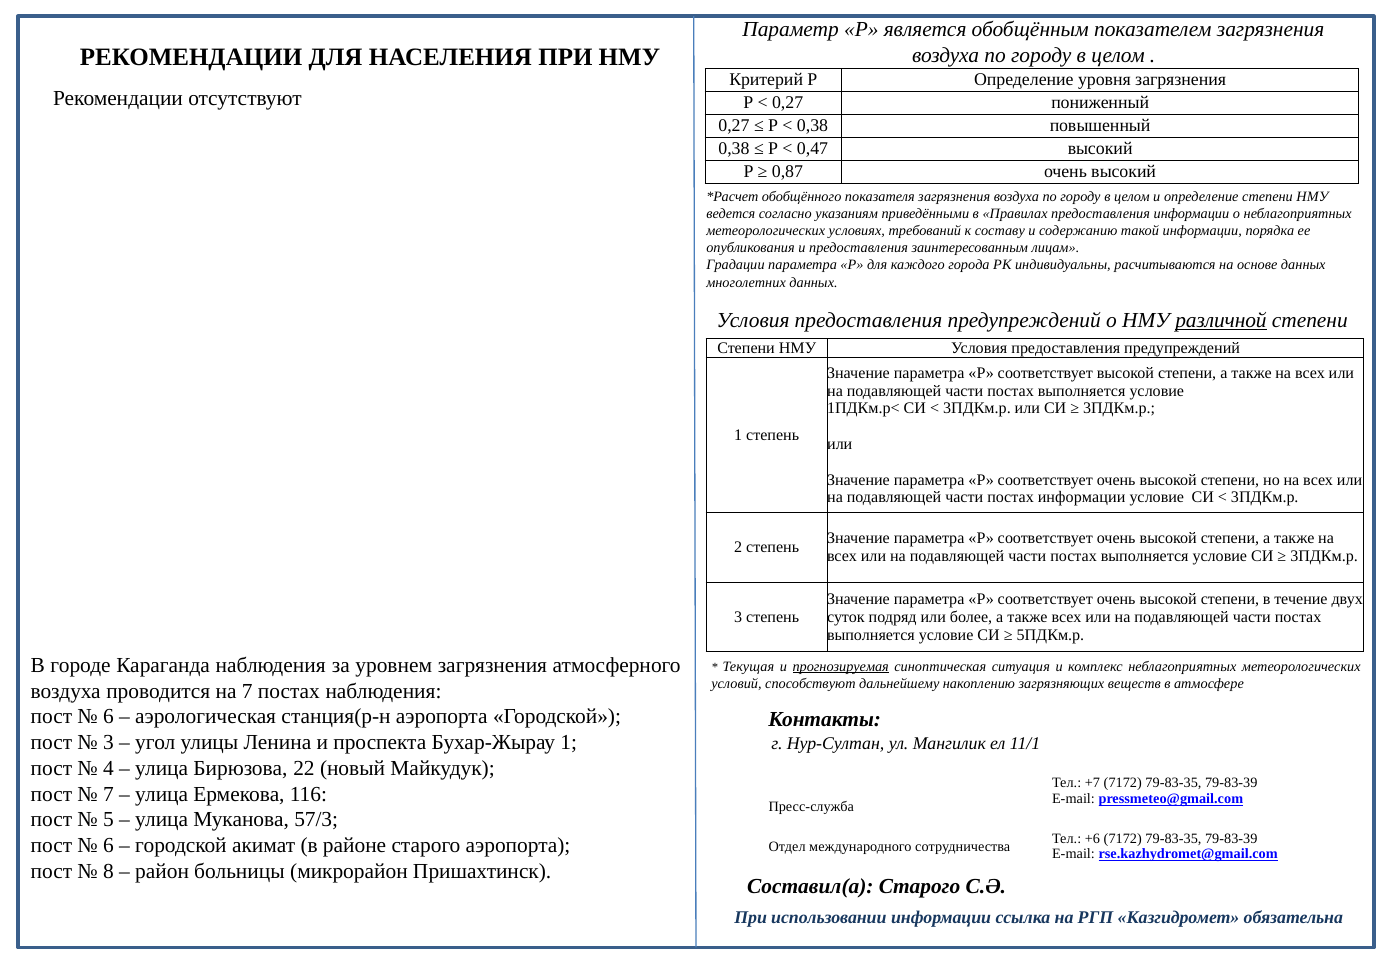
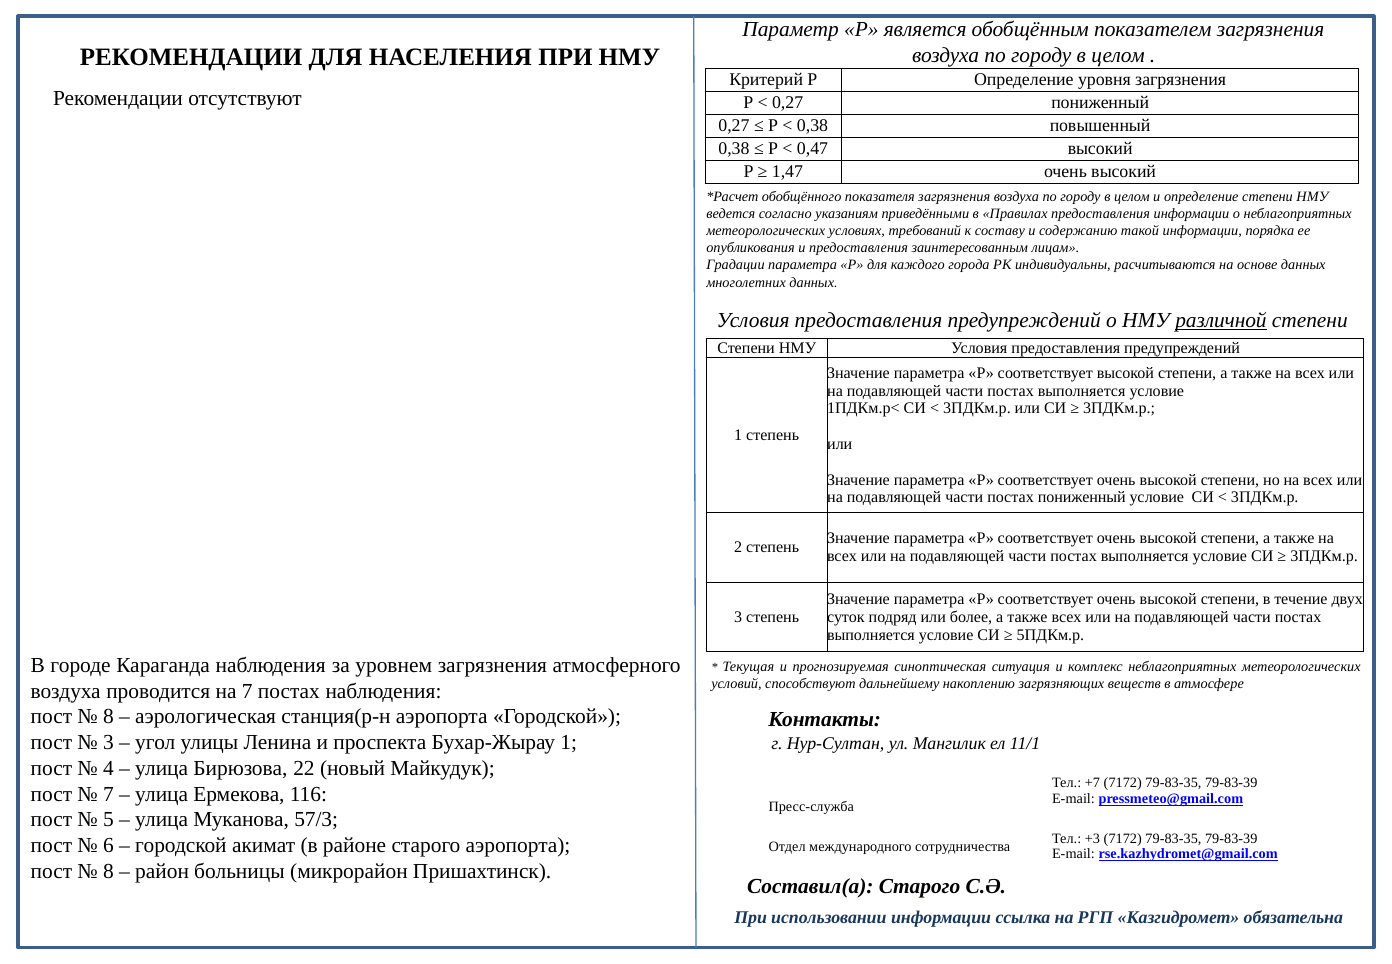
0,87: 0,87 -> 1,47
постах информации: информации -> пониженный
прогнозируемая underline: present -> none
6 at (109, 717): 6 -> 8
+6: +6 -> +3
